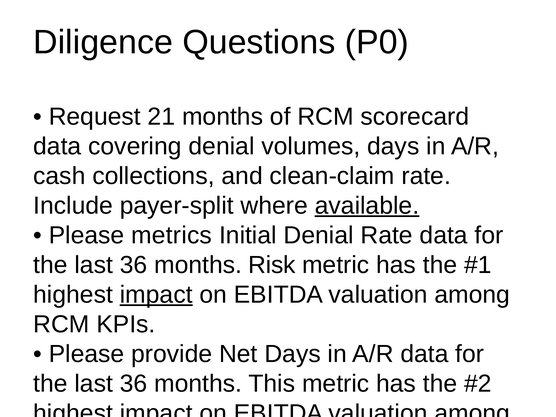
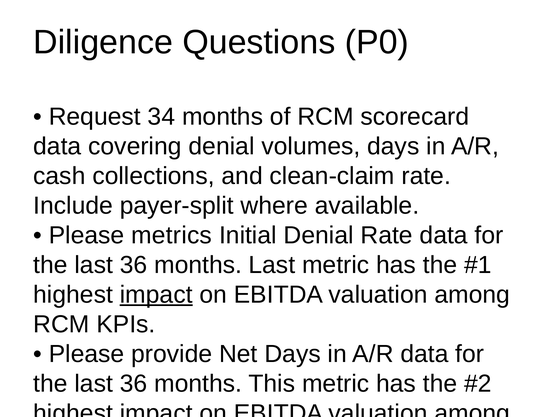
21: 21 -> 34
available underline: present -> none
months Risk: Risk -> Last
